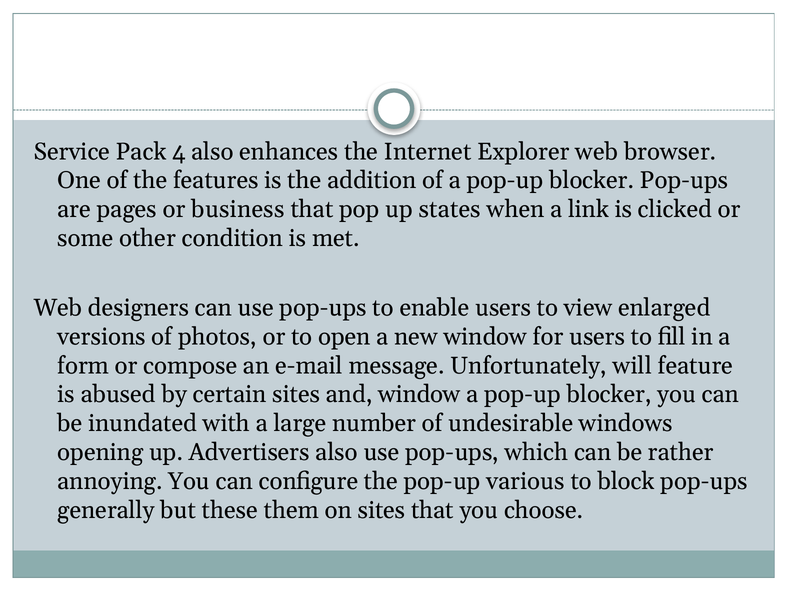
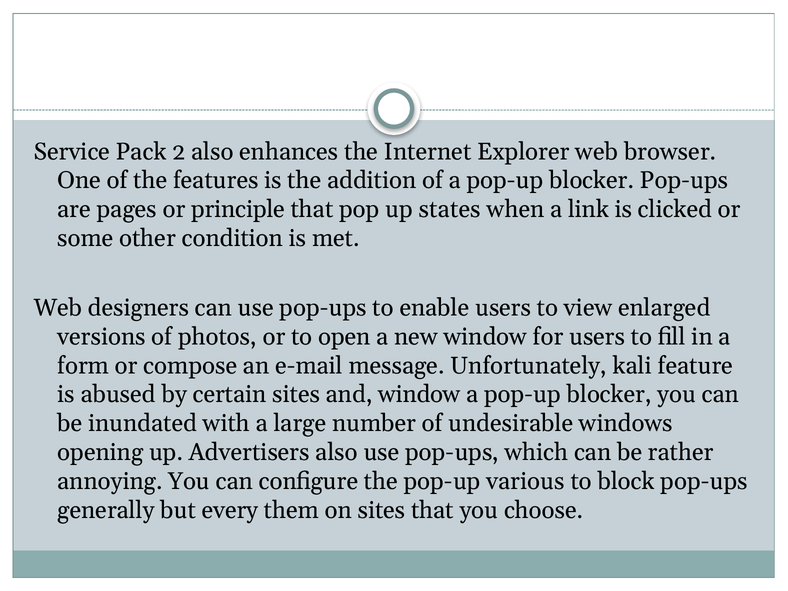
4: 4 -> 2
business: business -> principle
will: will -> kali
these: these -> every
